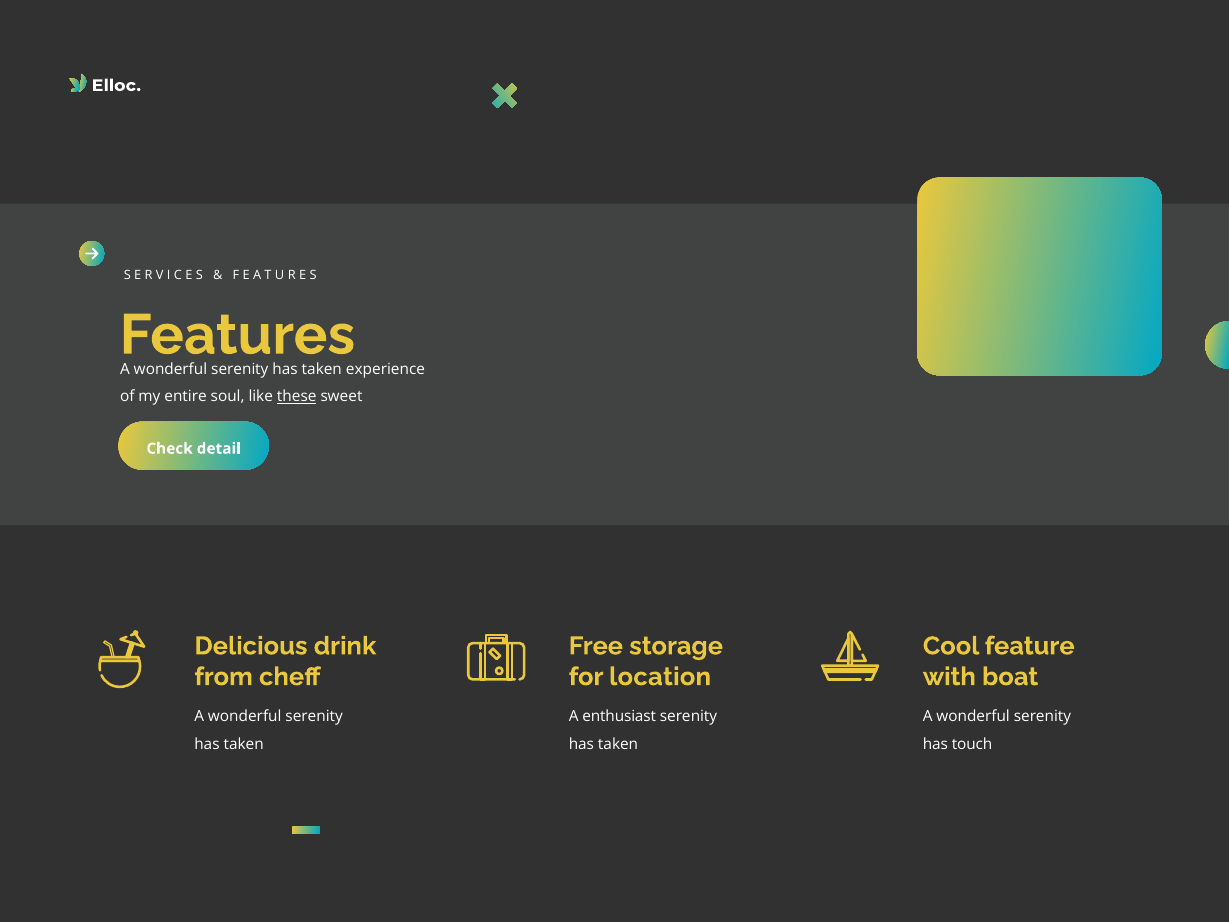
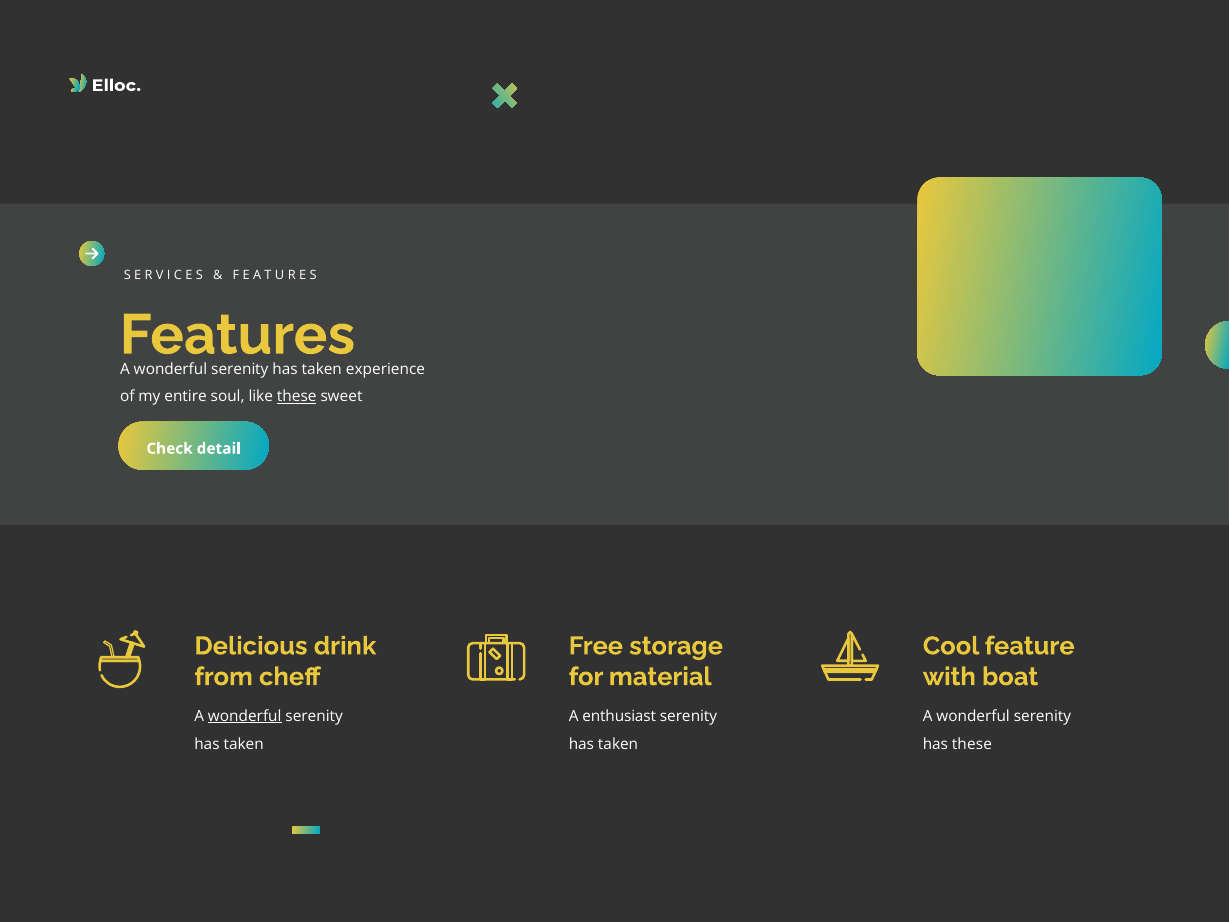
location: location -> material
wonderful at (245, 716) underline: none -> present
has touch: touch -> these
